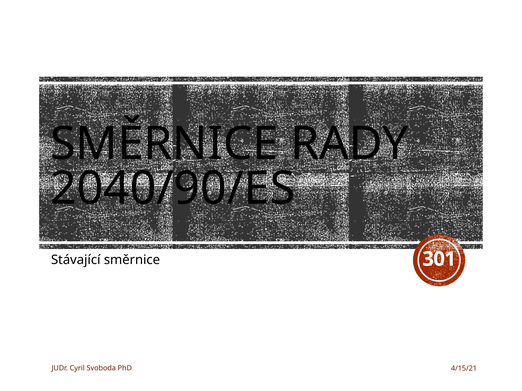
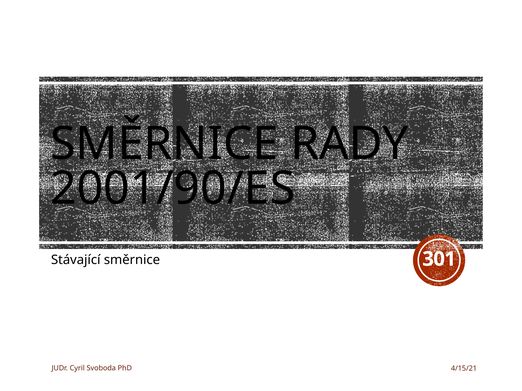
2040/90/ES: 2040/90/ES -> 2001/90/ES
